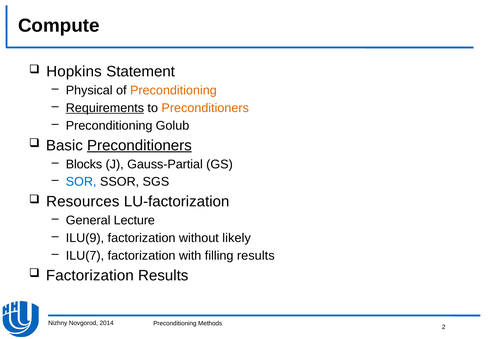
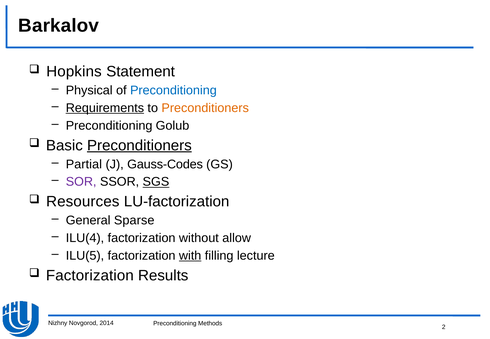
Compute: Compute -> Barkalov
Preconditioning at (173, 90) colour: orange -> blue
Blocks: Blocks -> Partial
Gauss-Partial: Gauss-Partial -> Gauss-Codes
SOR colour: blue -> purple
SGS underline: none -> present
Lecture: Lecture -> Sparse
ILU(9: ILU(9 -> ILU(4
likely: likely -> allow
ILU(7: ILU(7 -> ILU(5
with underline: none -> present
filling results: results -> lecture
